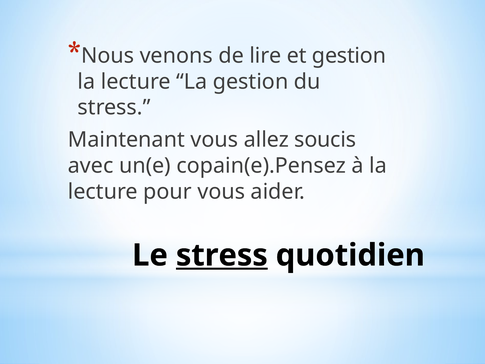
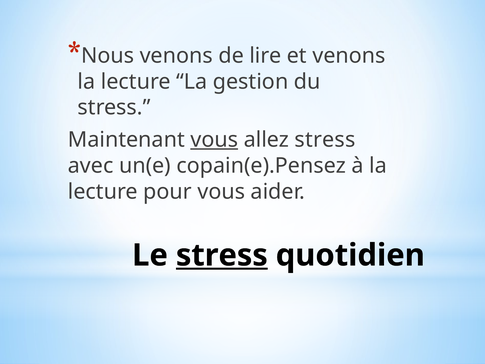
et gestion: gestion -> venons
vous at (214, 140) underline: none -> present
allez soucis: soucis -> stress
